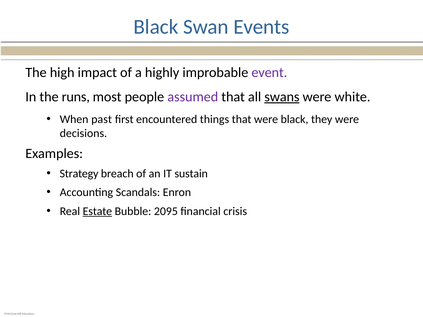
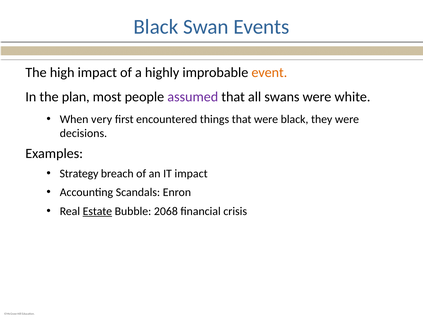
event colour: purple -> orange
runs: runs -> plan
swans underline: present -> none
past: past -> very
IT sustain: sustain -> impact
2095: 2095 -> 2068
